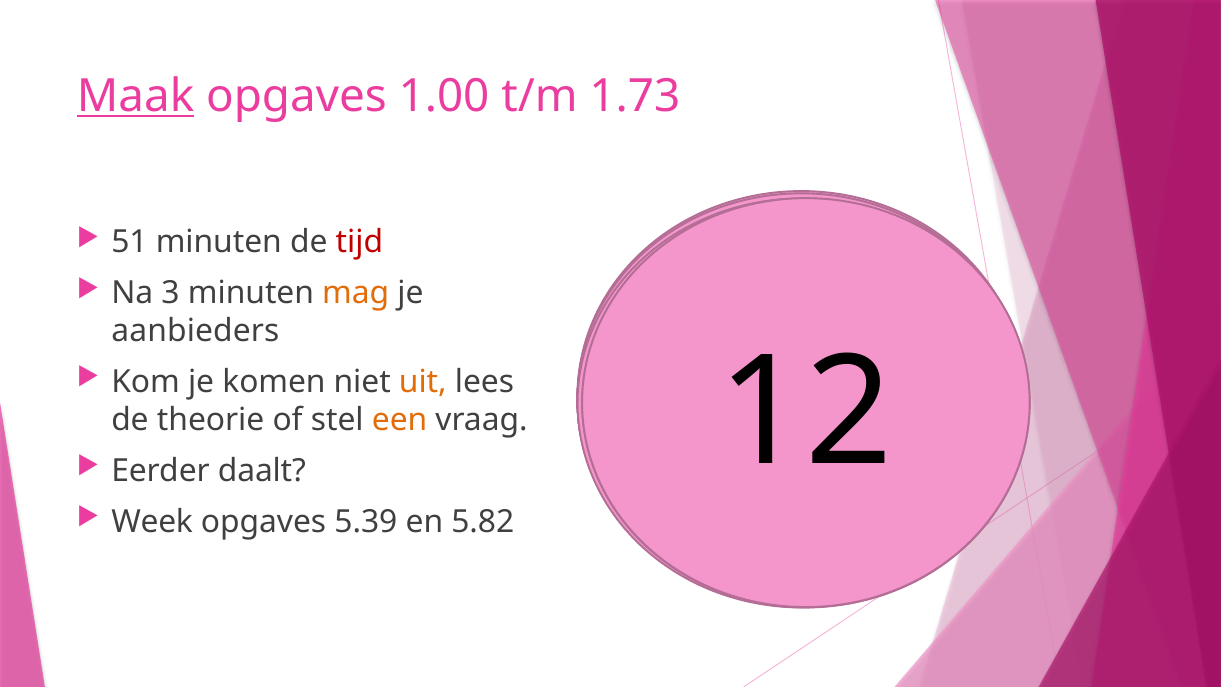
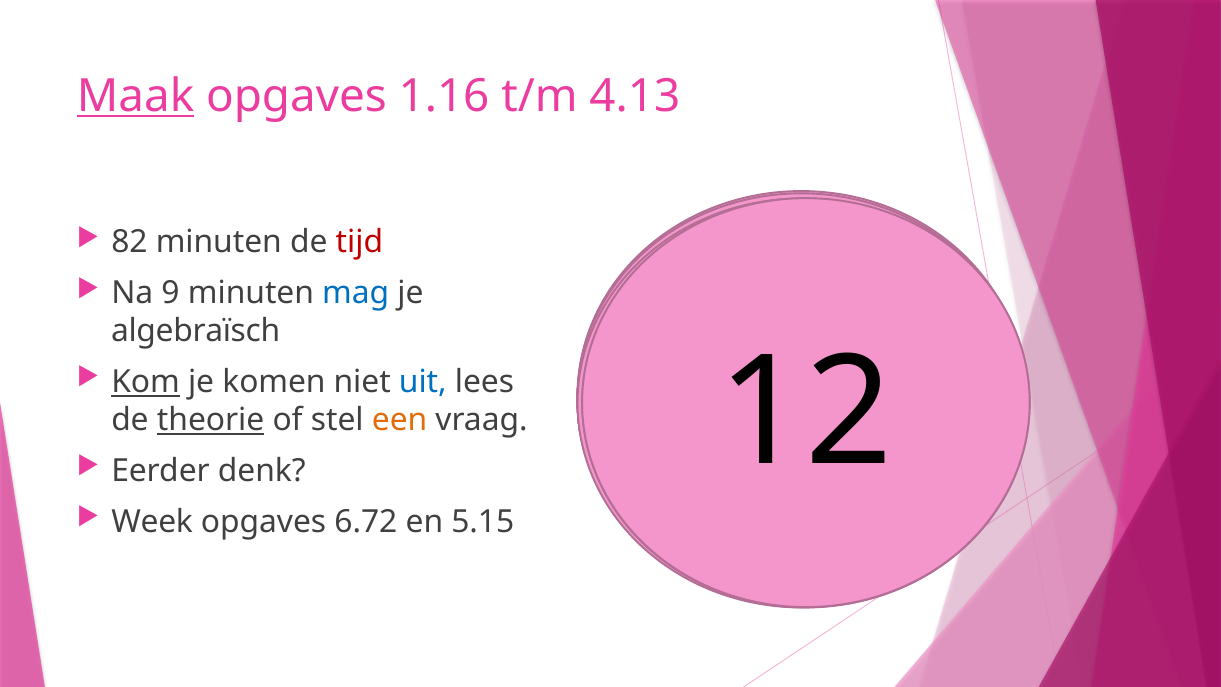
1.00: 1.00 -> 1.16
1.73: 1.73 -> 4.13
51: 51 -> 82
3: 3 -> 9
mag colour: orange -> blue
aanbieders: aanbieders -> algebraïsch
Kom underline: none -> present
uit colour: orange -> blue
theorie underline: none -> present
daalt: daalt -> denk
5.39: 5.39 -> 6.72
5.82: 5.82 -> 5.15
